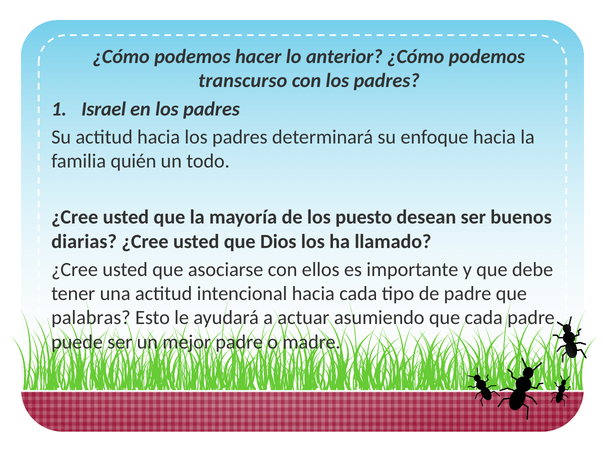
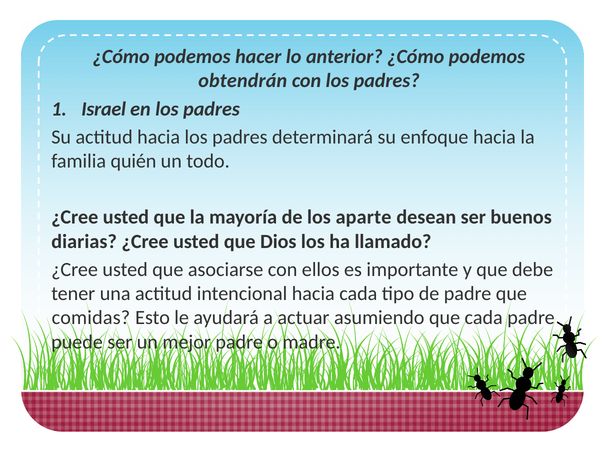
transcurso: transcurso -> obtendrán
puesto: puesto -> aparte
palabras: palabras -> comidas
